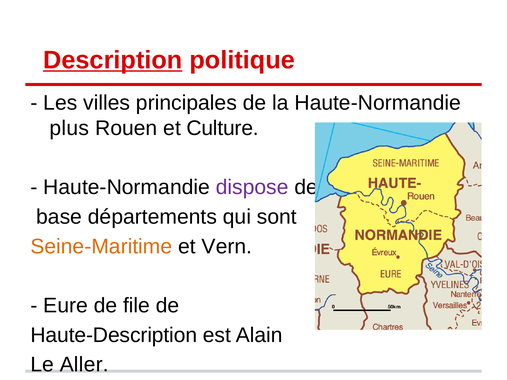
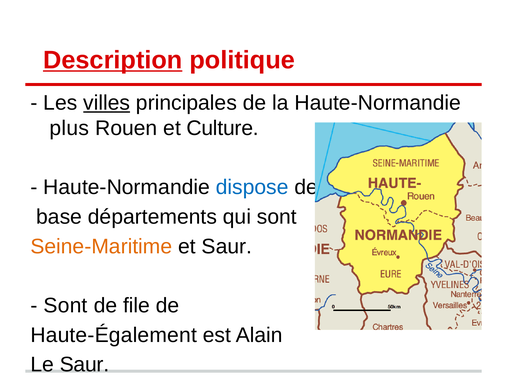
villes underline: none -> present
dispose colour: purple -> blue
et Vern: Vern -> Saur
Eure at (66, 306): Eure -> Sont
Haute-Description: Haute-Description -> Haute-Également
Le Aller: Aller -> Saur
